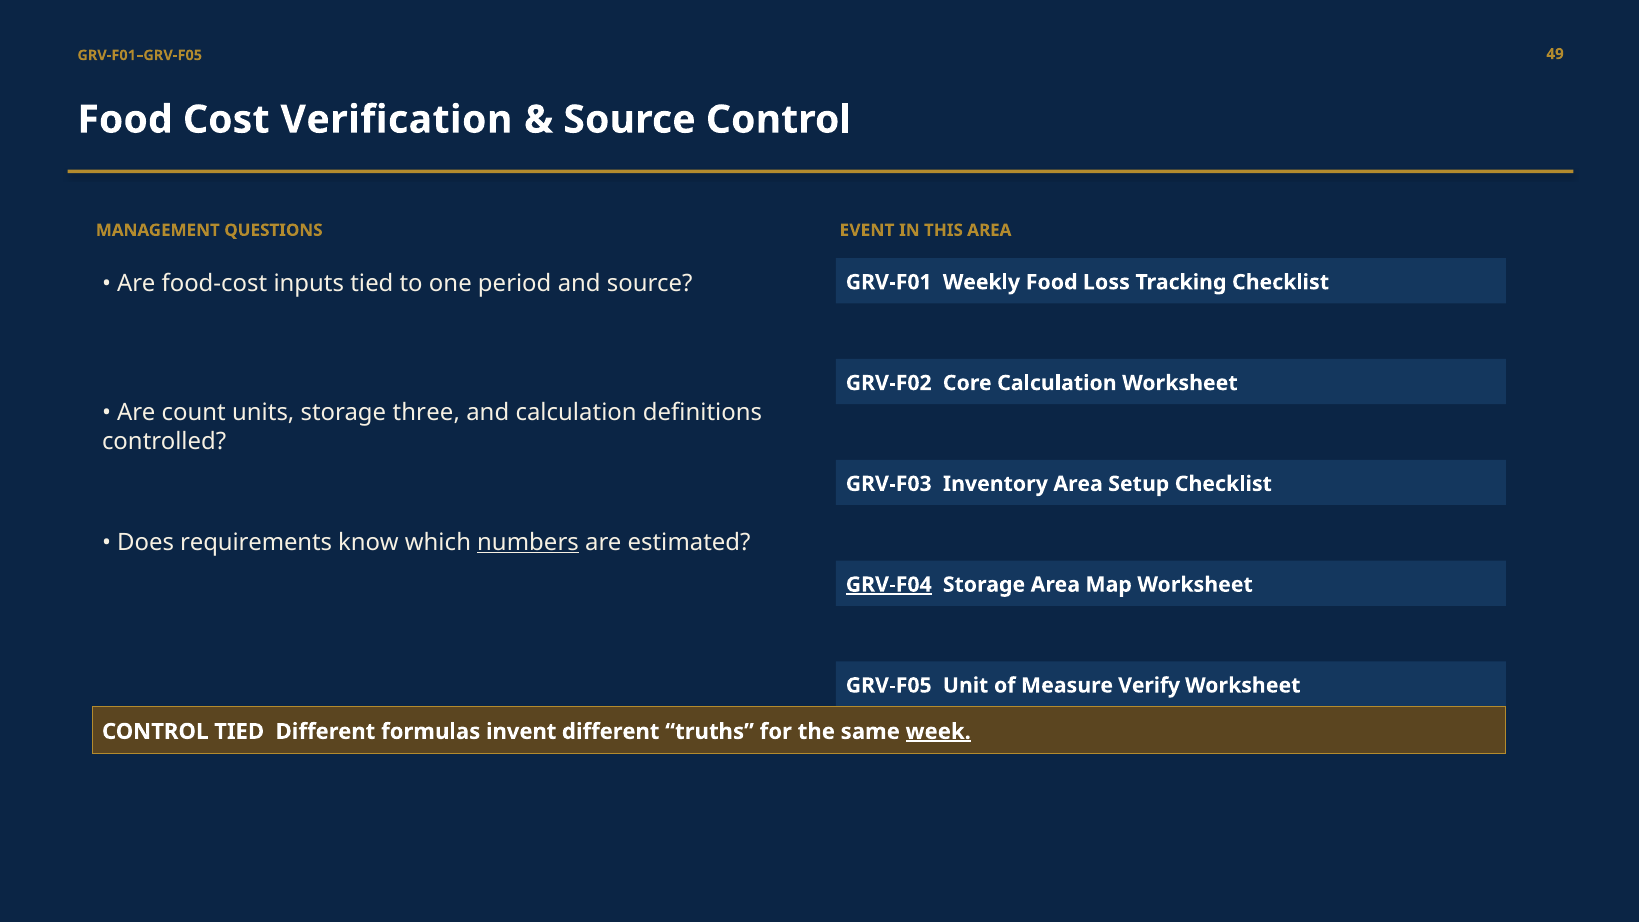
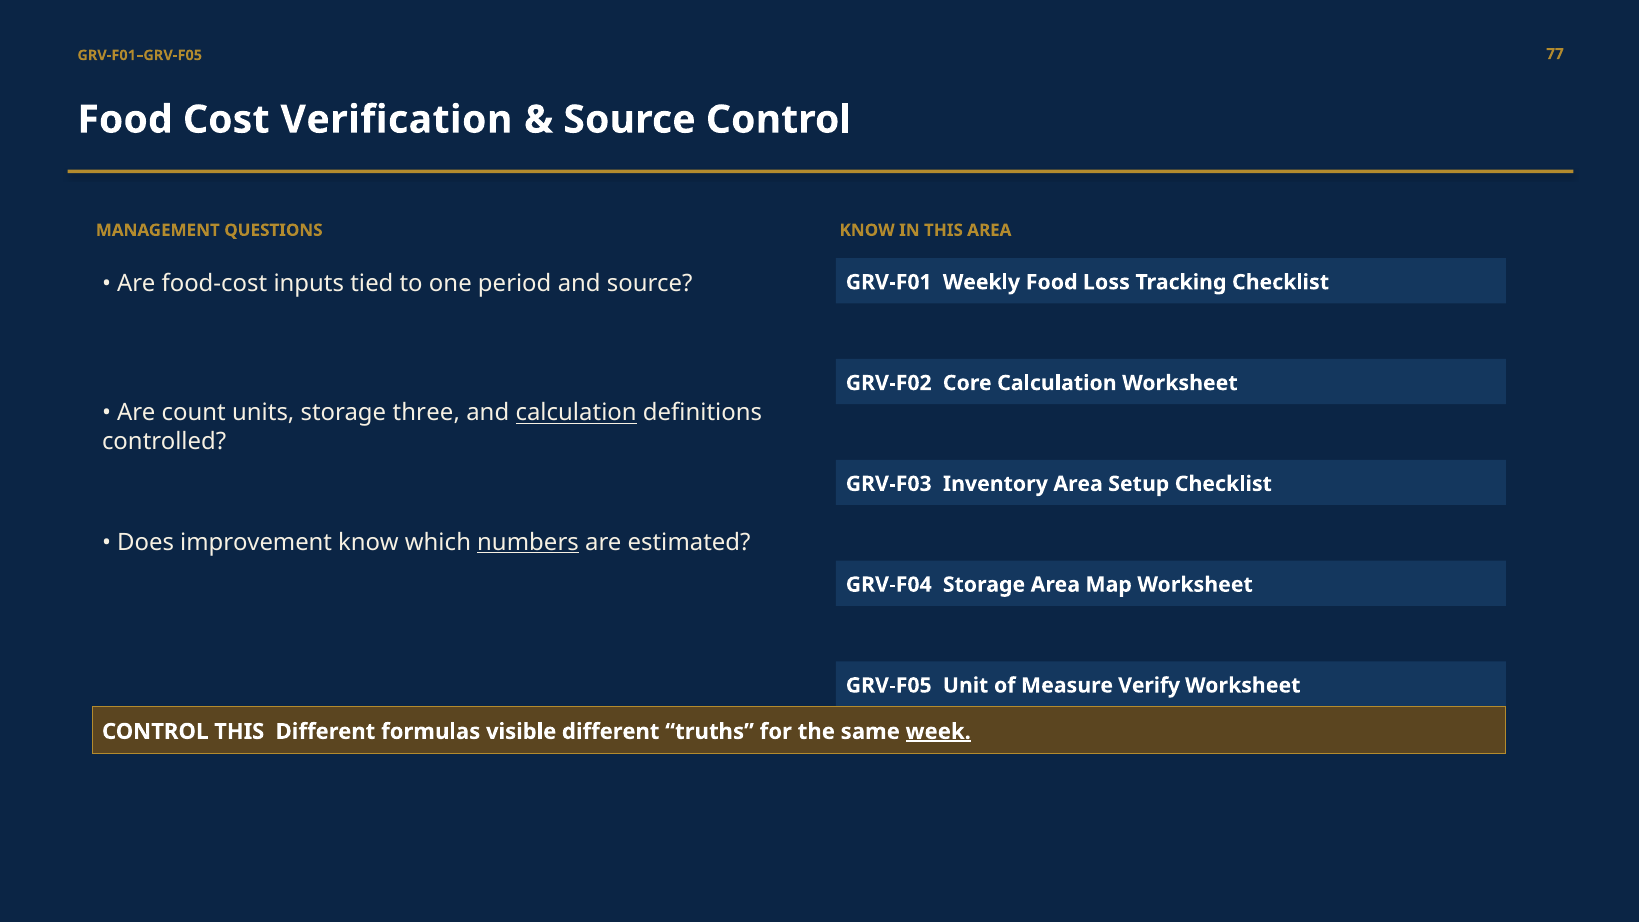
49: 49 -> 77
EVENT at (867, 230): EVENT -> KNOW
calculation at (576, 413) underline: none -> present
requirements: requirements -> improvement
GRV-F04 underline: present -> none
CONTROL TIED: TIED -> THIS
invent: invent -> visible
